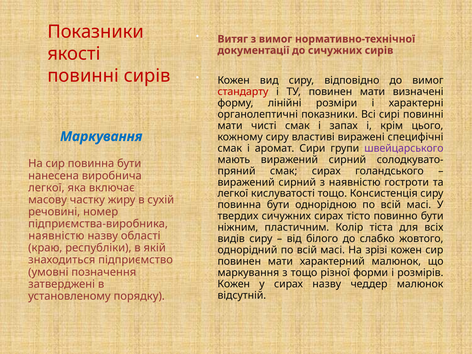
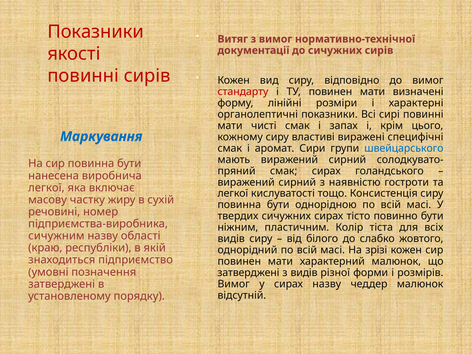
швейцарського colour: purple -> blue
наявністю at (56, 236): наявністю -> сичужним
маркування at (248, 273): маркування -> затверджені
з тощо: тощо -> видів
Кожен at (234, 284): Кожен -> Вимог
